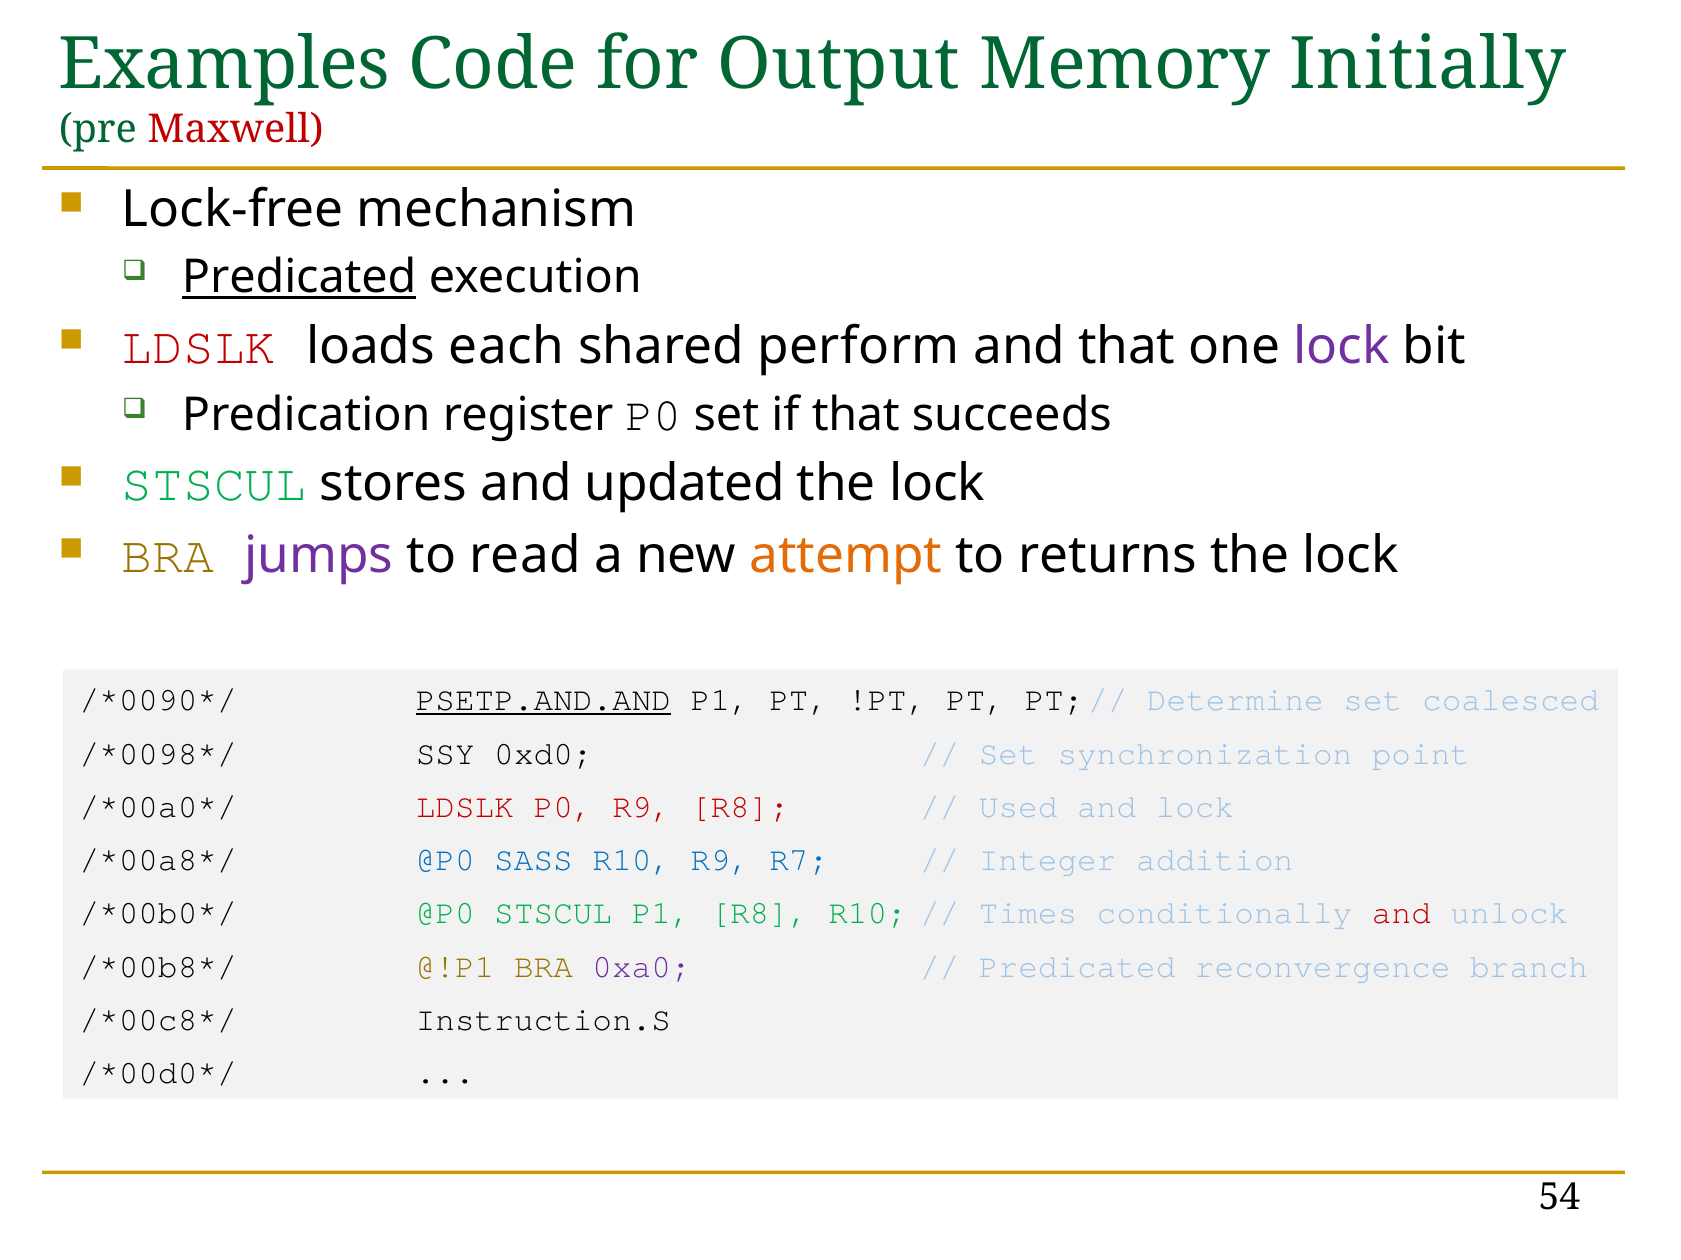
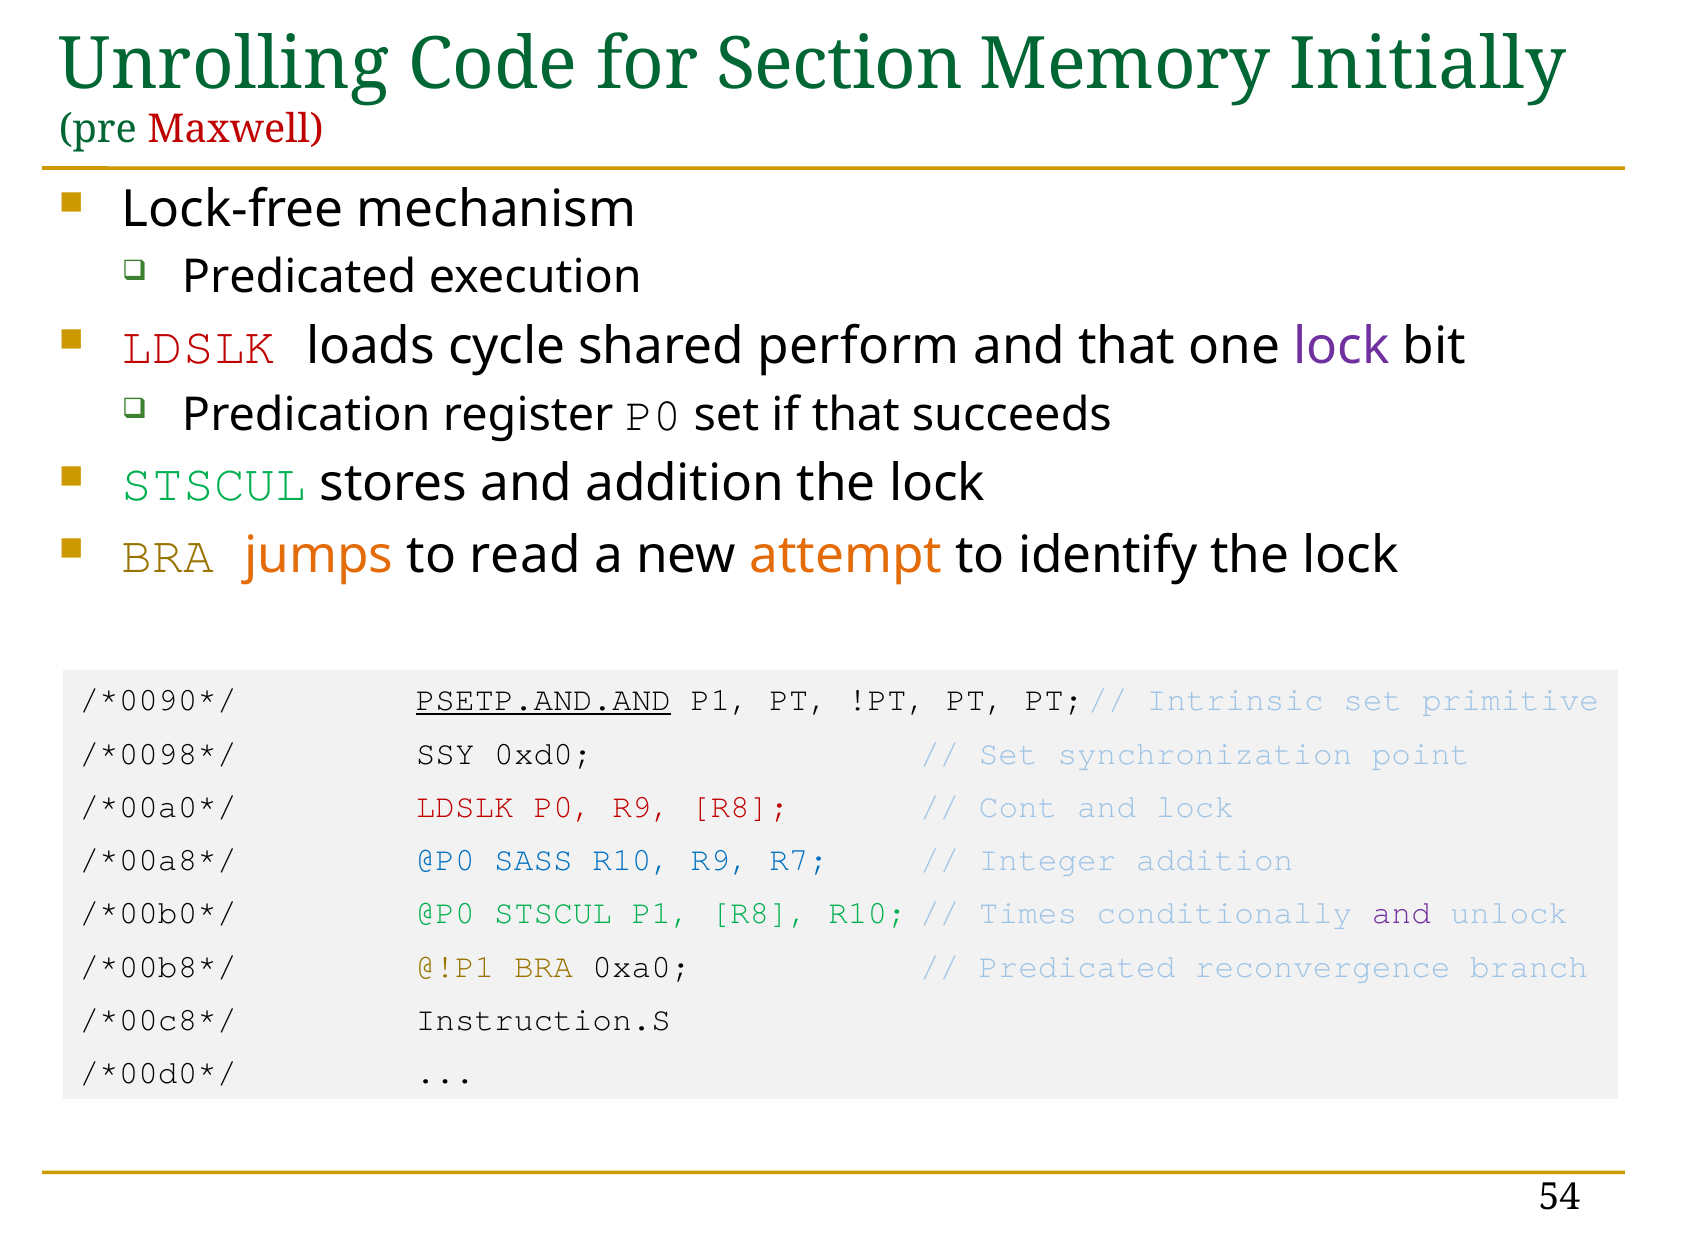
Examples: Examples -> Unrolling
Output: Output -> Section
Predicated at (299, 278) underline: present -> none
each: each -> cycle
and updated: updated -> addition
jumps colour: purple -> orange
returns: returns -> identify
Determine: Determine -> Intrinsic
coalesced: coalesced -> primitive
Used: Used -> Cont
and at (1401, 914) colour: red -> purple
0xa0 colour: purple -> black
